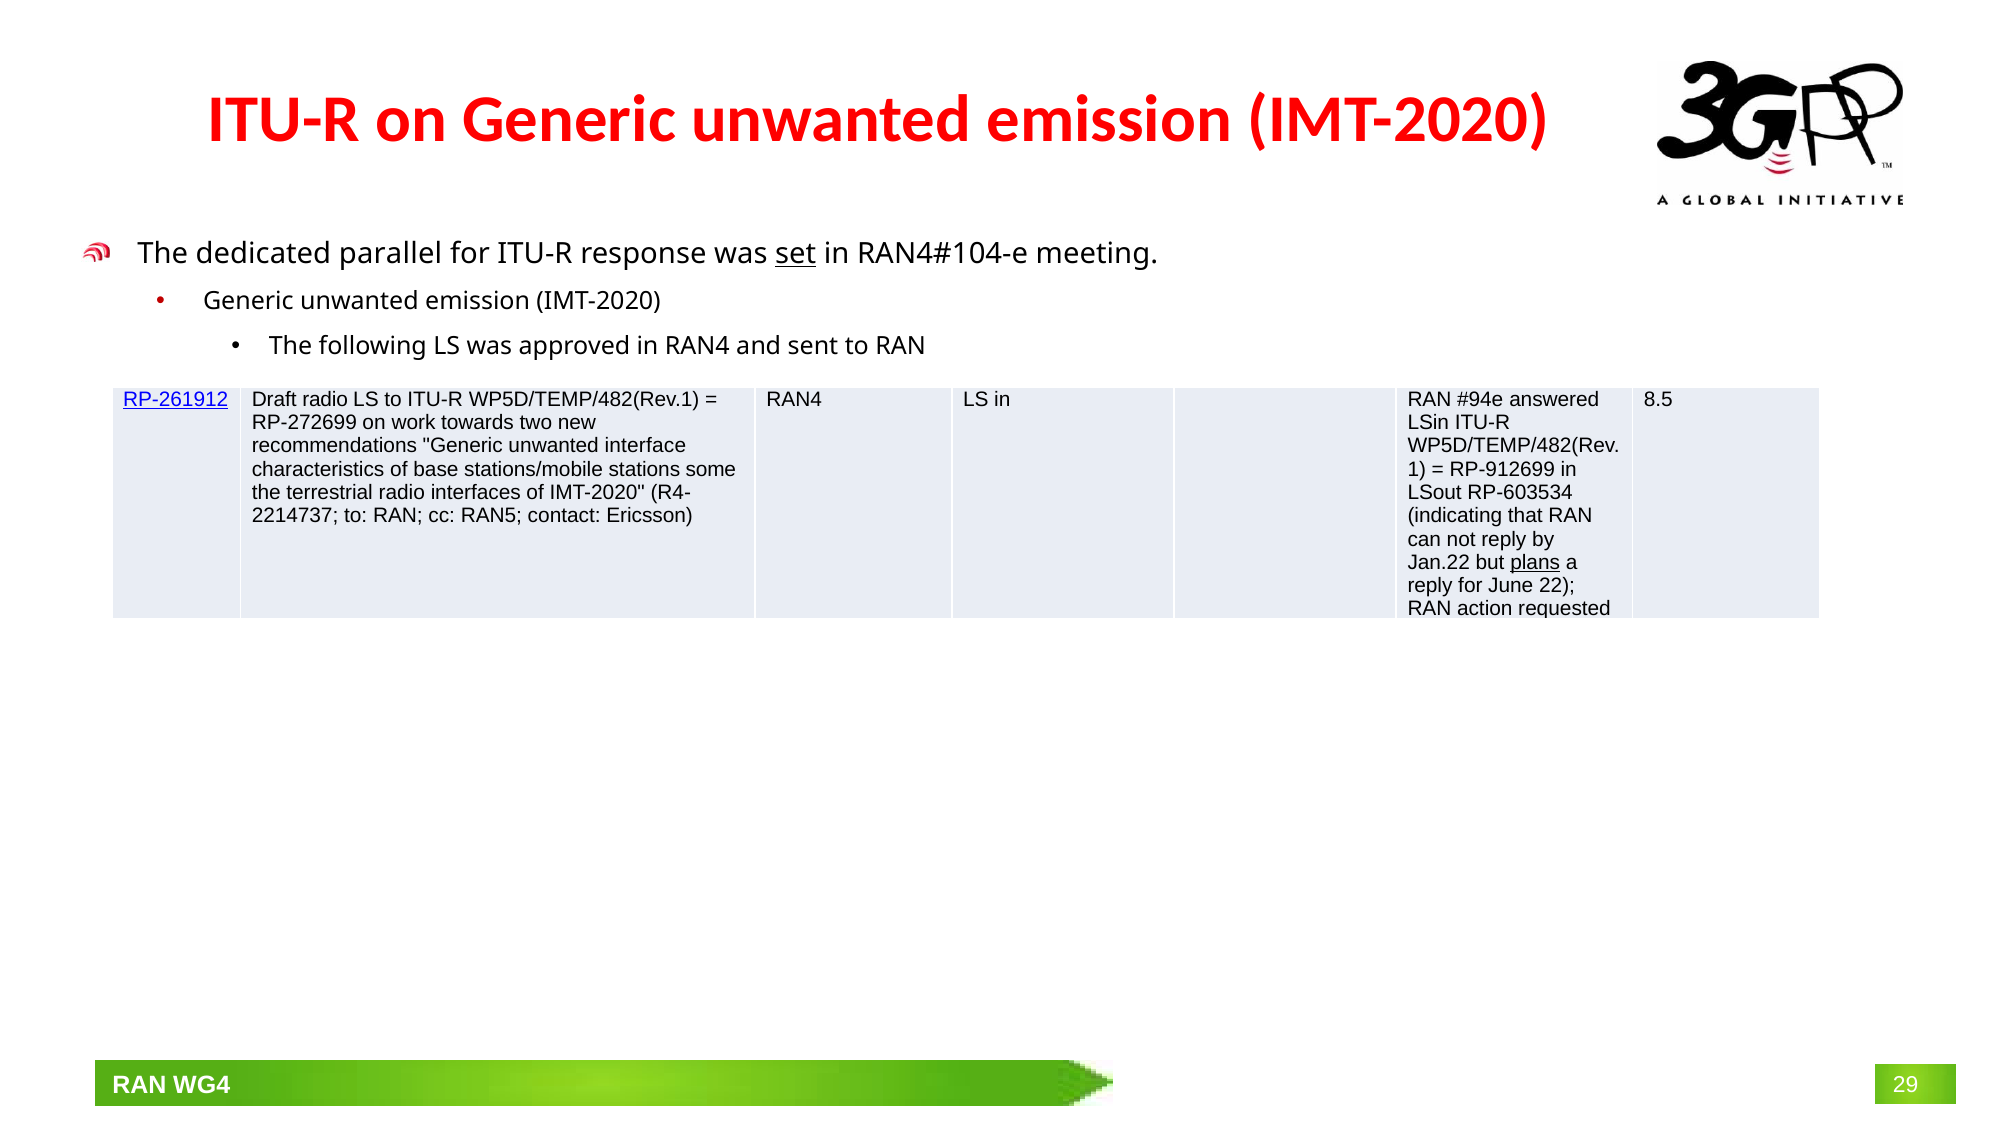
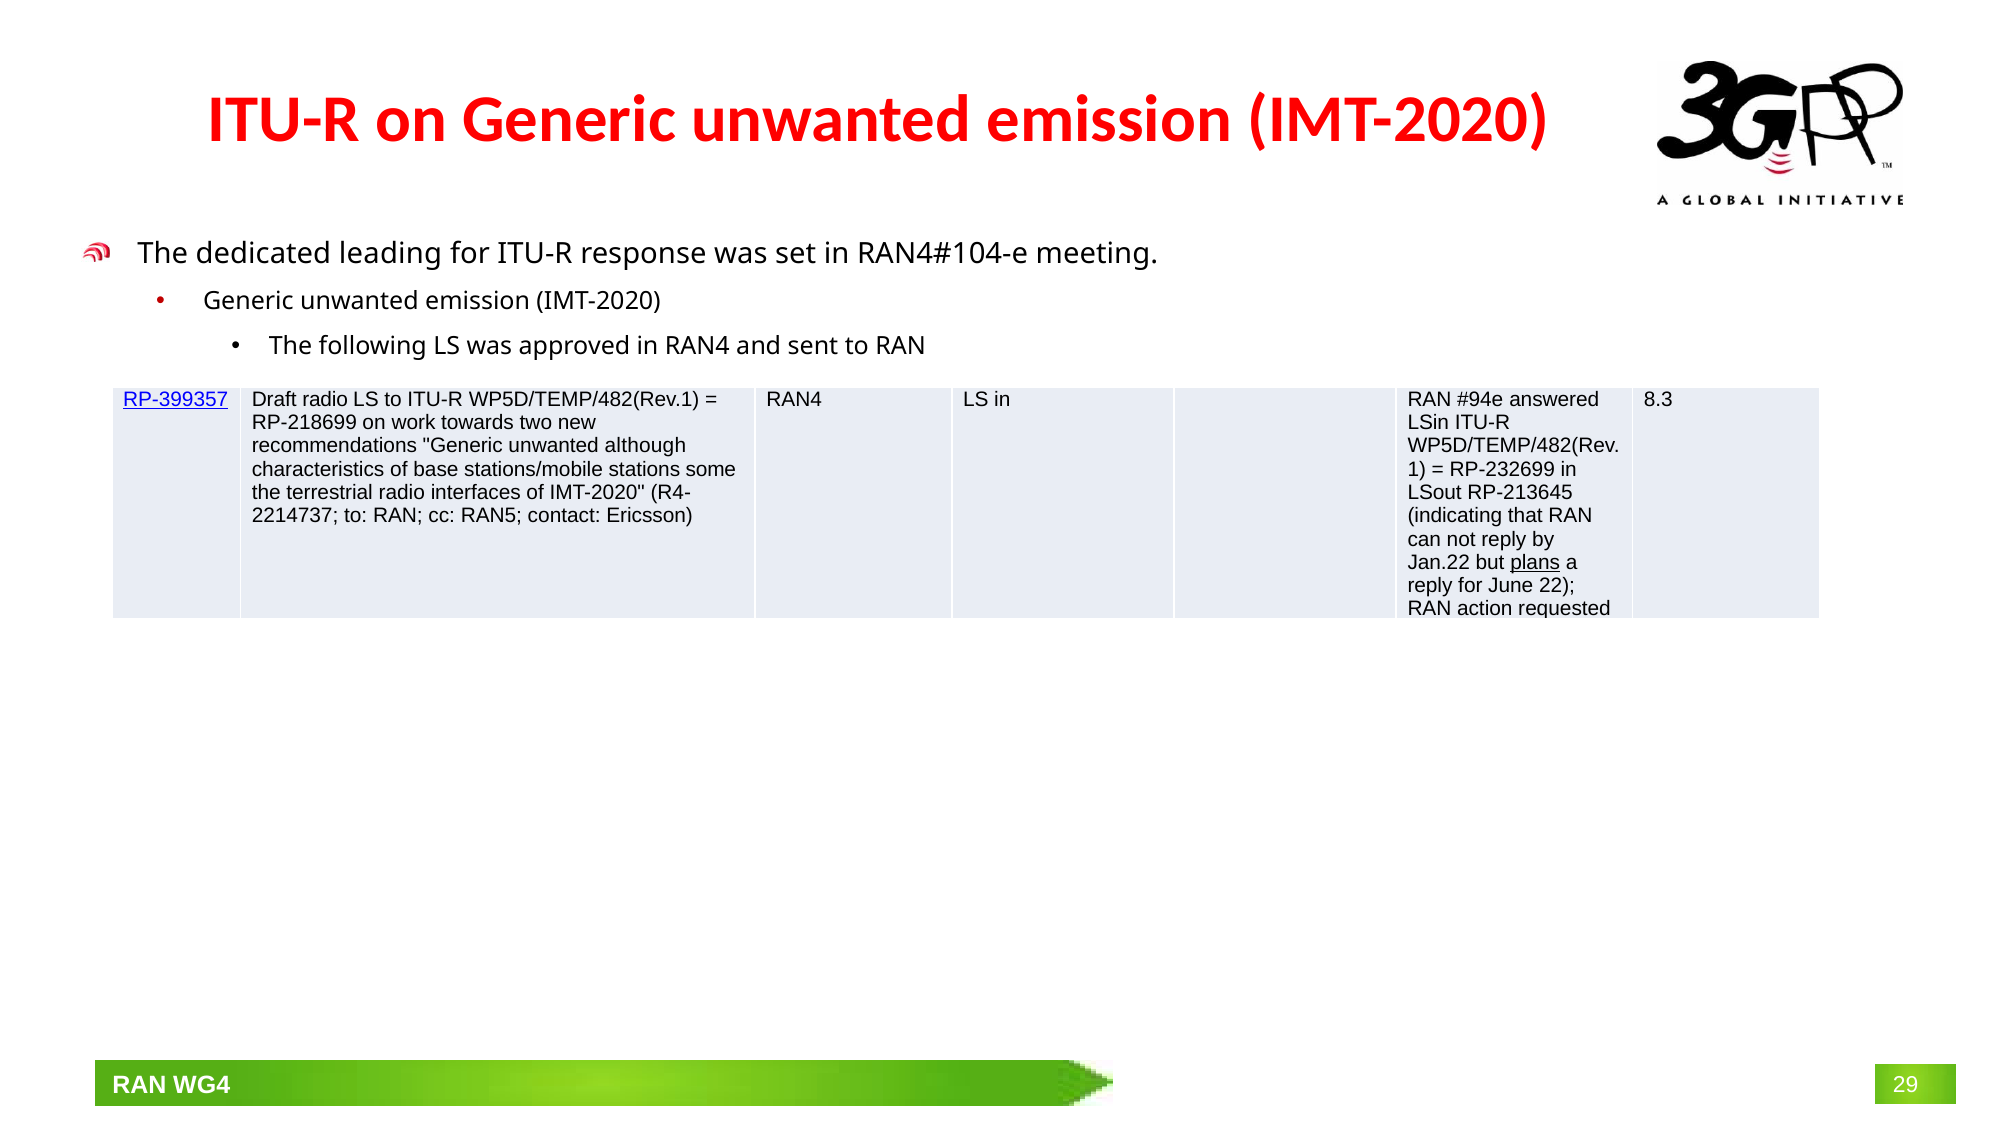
parallel: parallel -> leading
set underline: present -> none
RP-261912: RP-261912 -> RP-399357
8.5: 8.5 -> 8.3
RP-272699: RP-272699 -> RP-218699
interface: interface -> although
RP-912699: RP-912699 -> RP-232699
RP-603534: RP-603534 -> RP-213645
